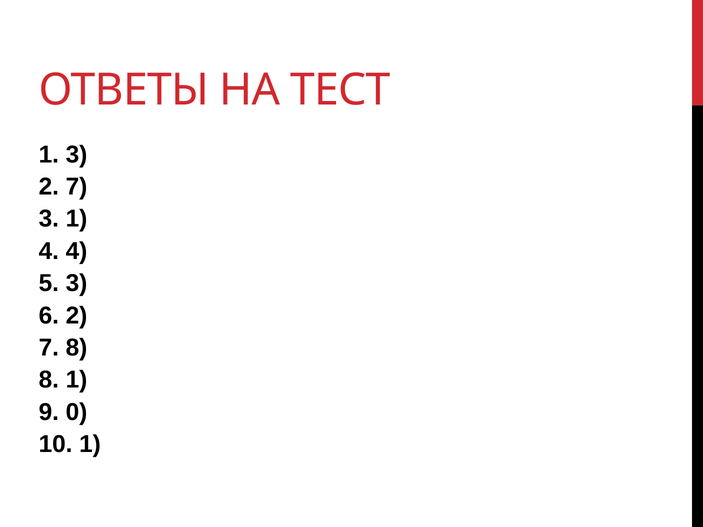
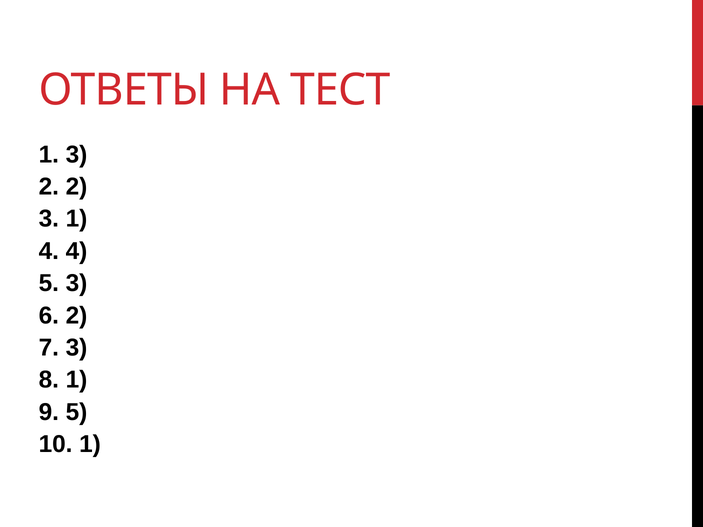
7 at (77, 187): 7 -> 2
7 8: 8 -> 3
9 0: 0 -> 5
